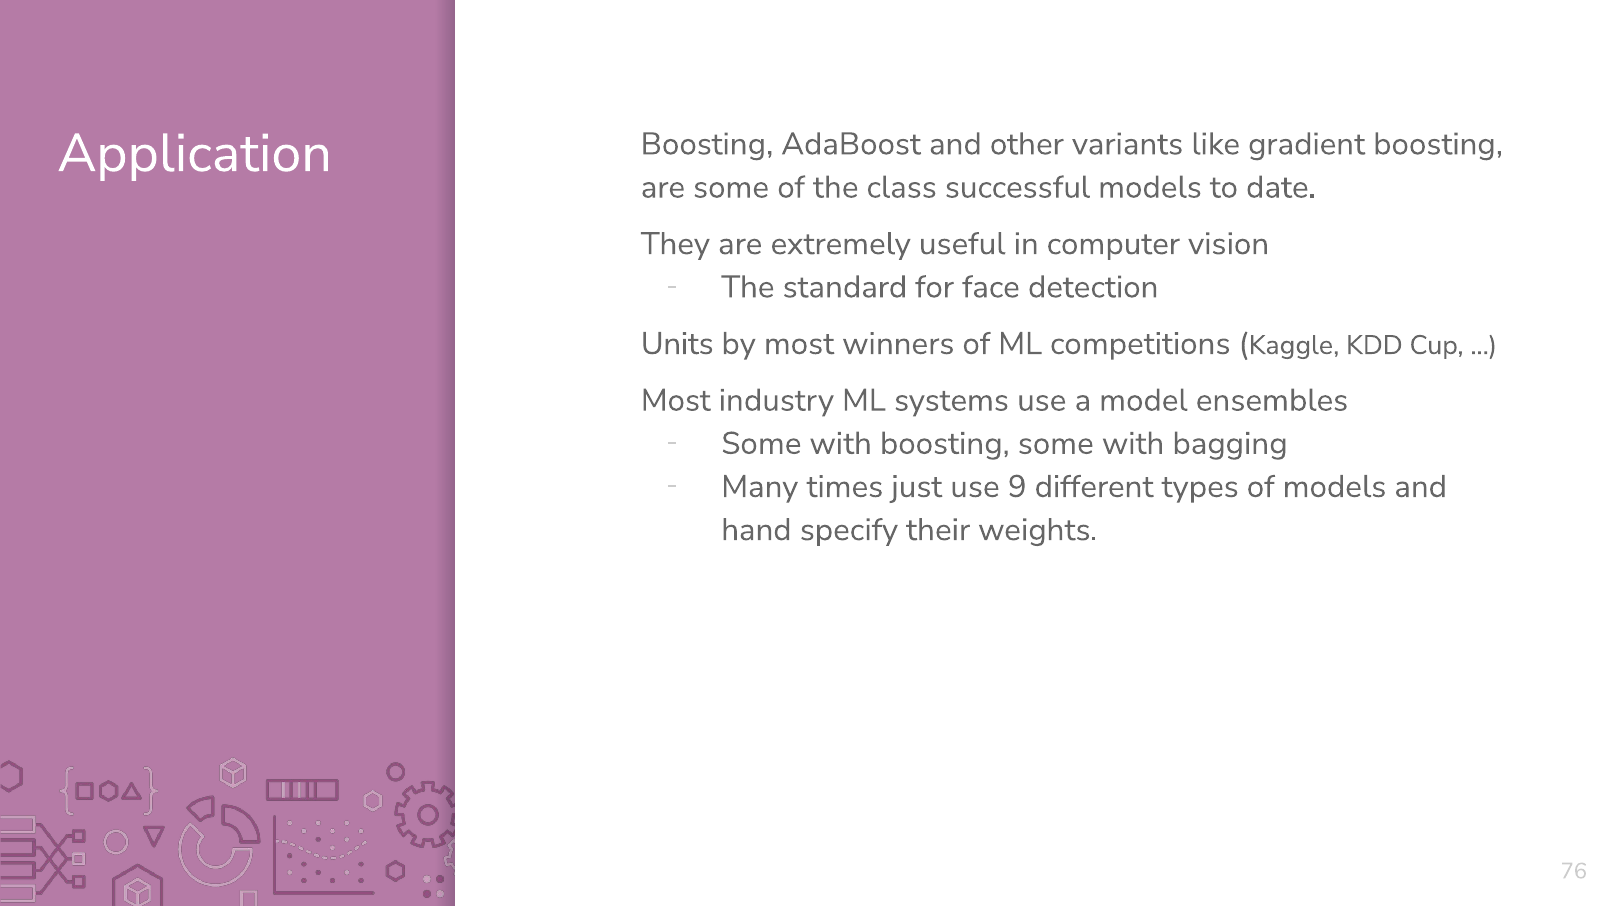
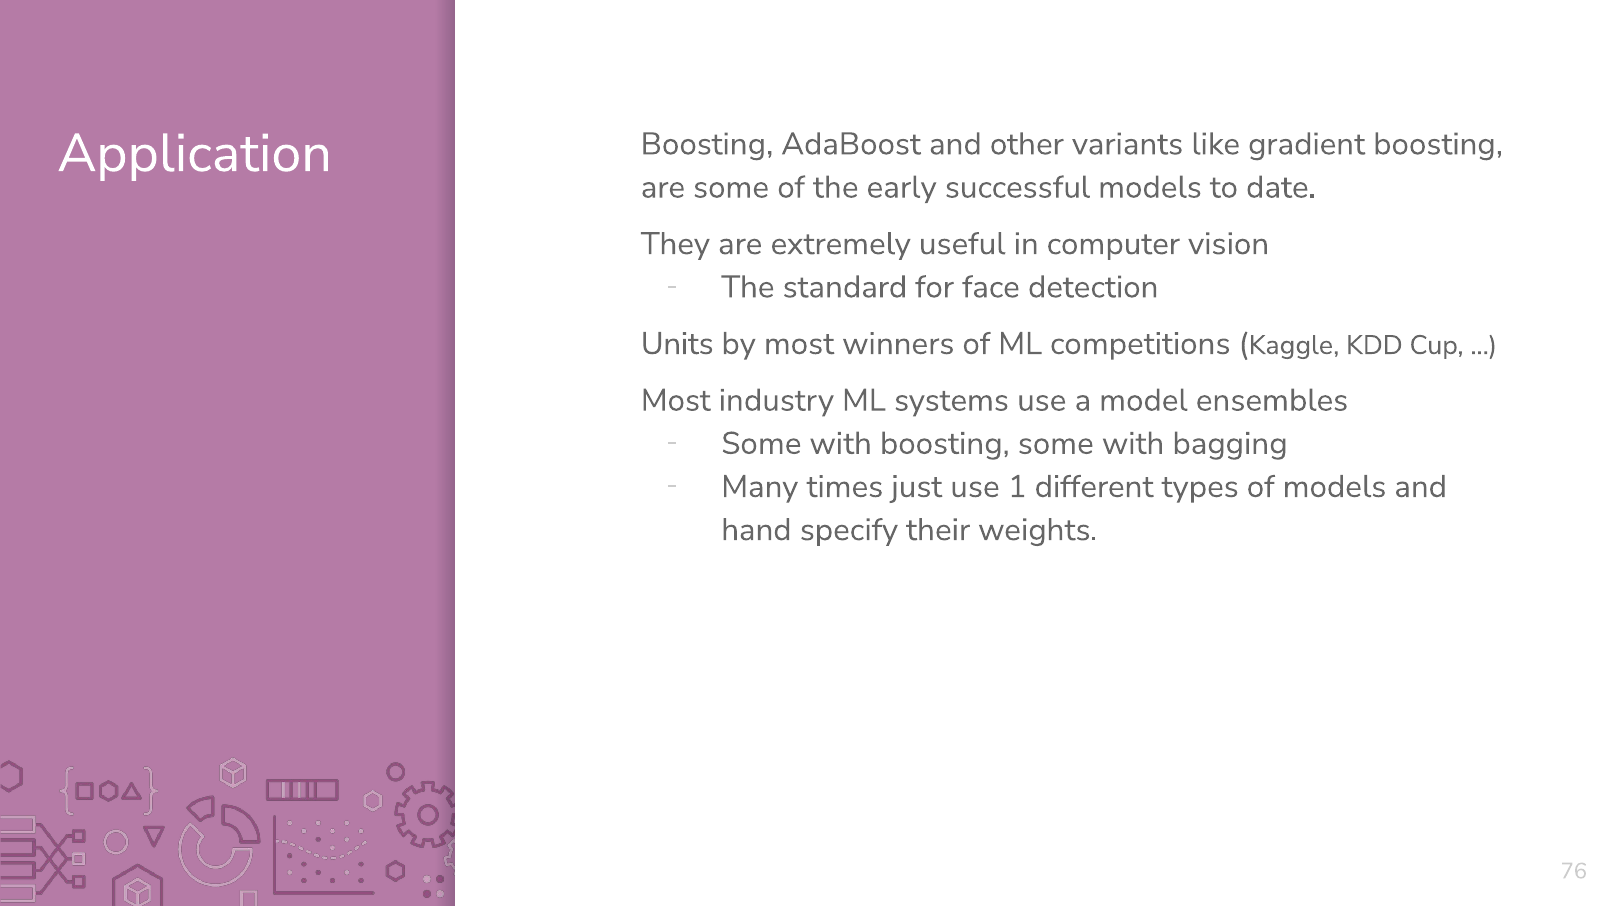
class: class -> early
9: 9 -> 1
